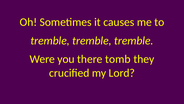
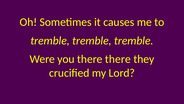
there tomb: tomb -> there
